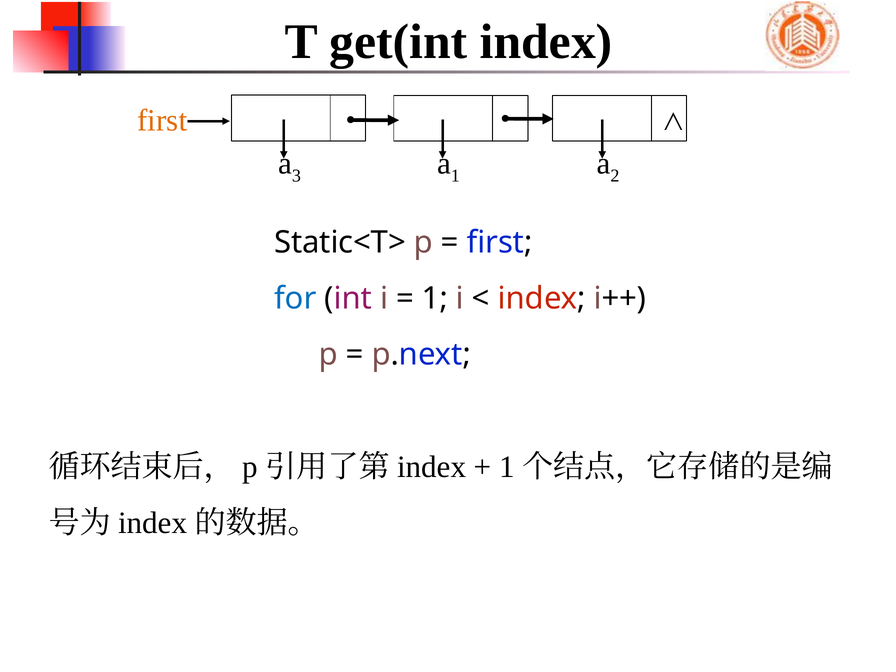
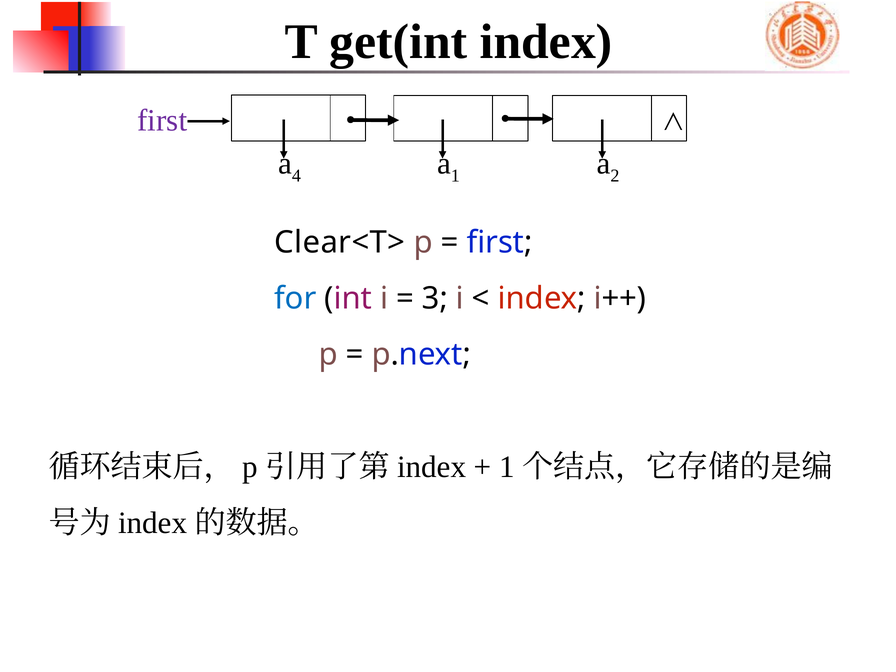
first at (162, 121) colour: orange -> purple
3: 3 -> 4
Static<T>: Static<T> -> Clear<T>
1 at (435, 298): 1 -> 3
